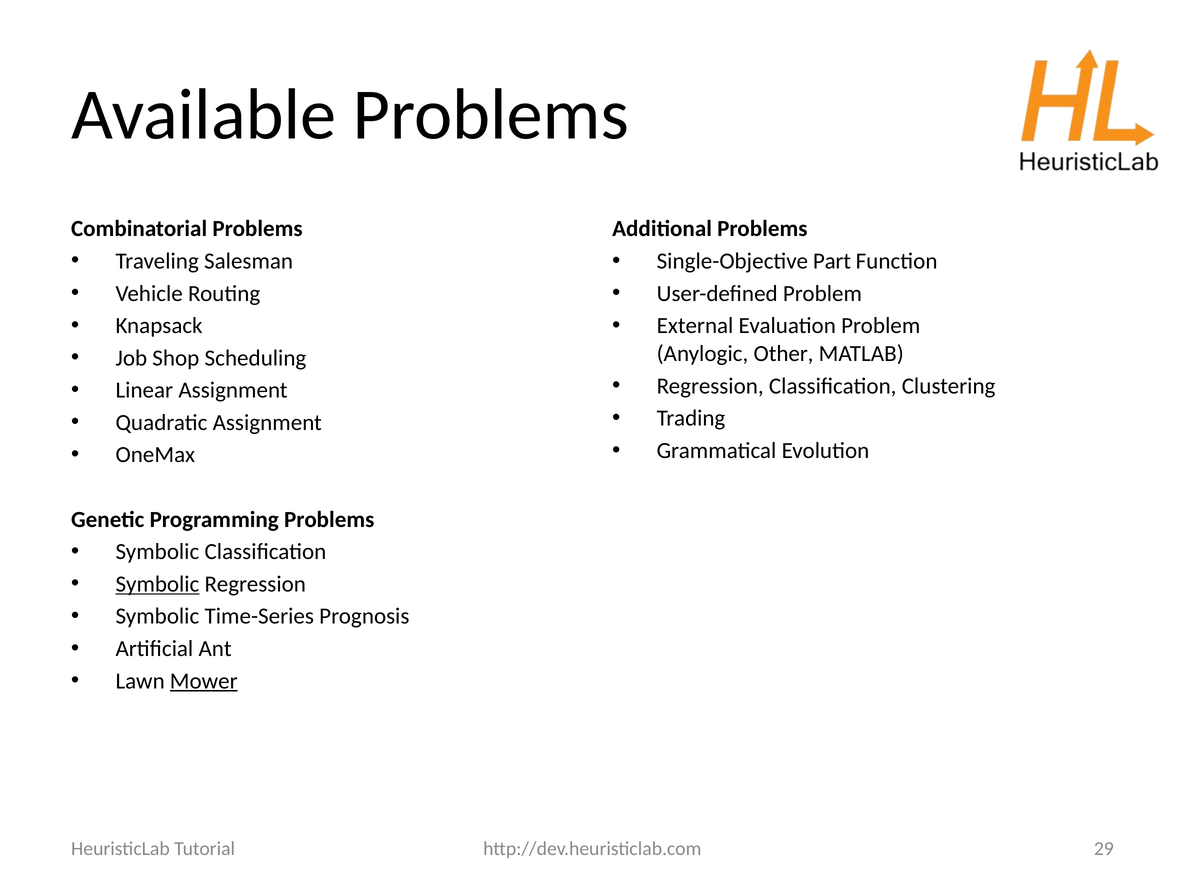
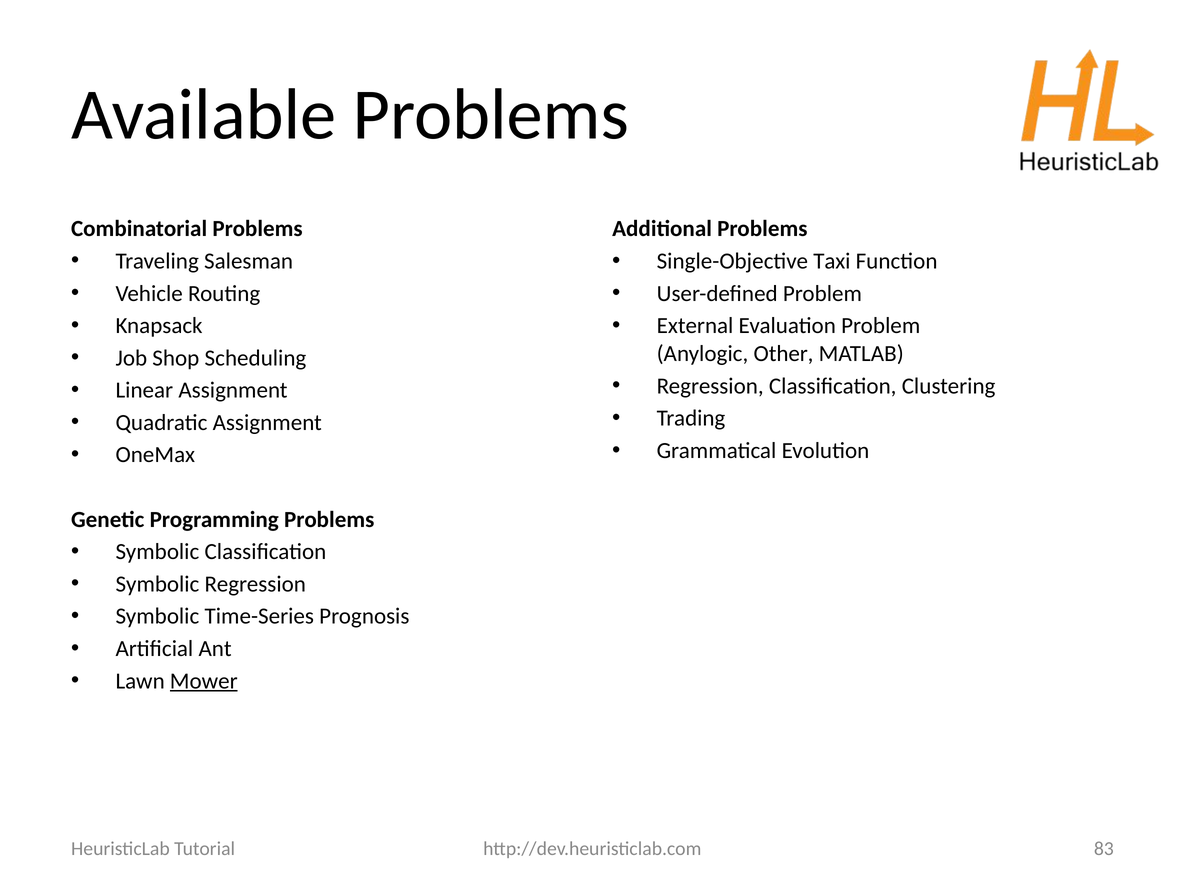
Part: Part -> Taxi
Symbolic at (157, 584) underline: present -> none
29: 29 -> 83
